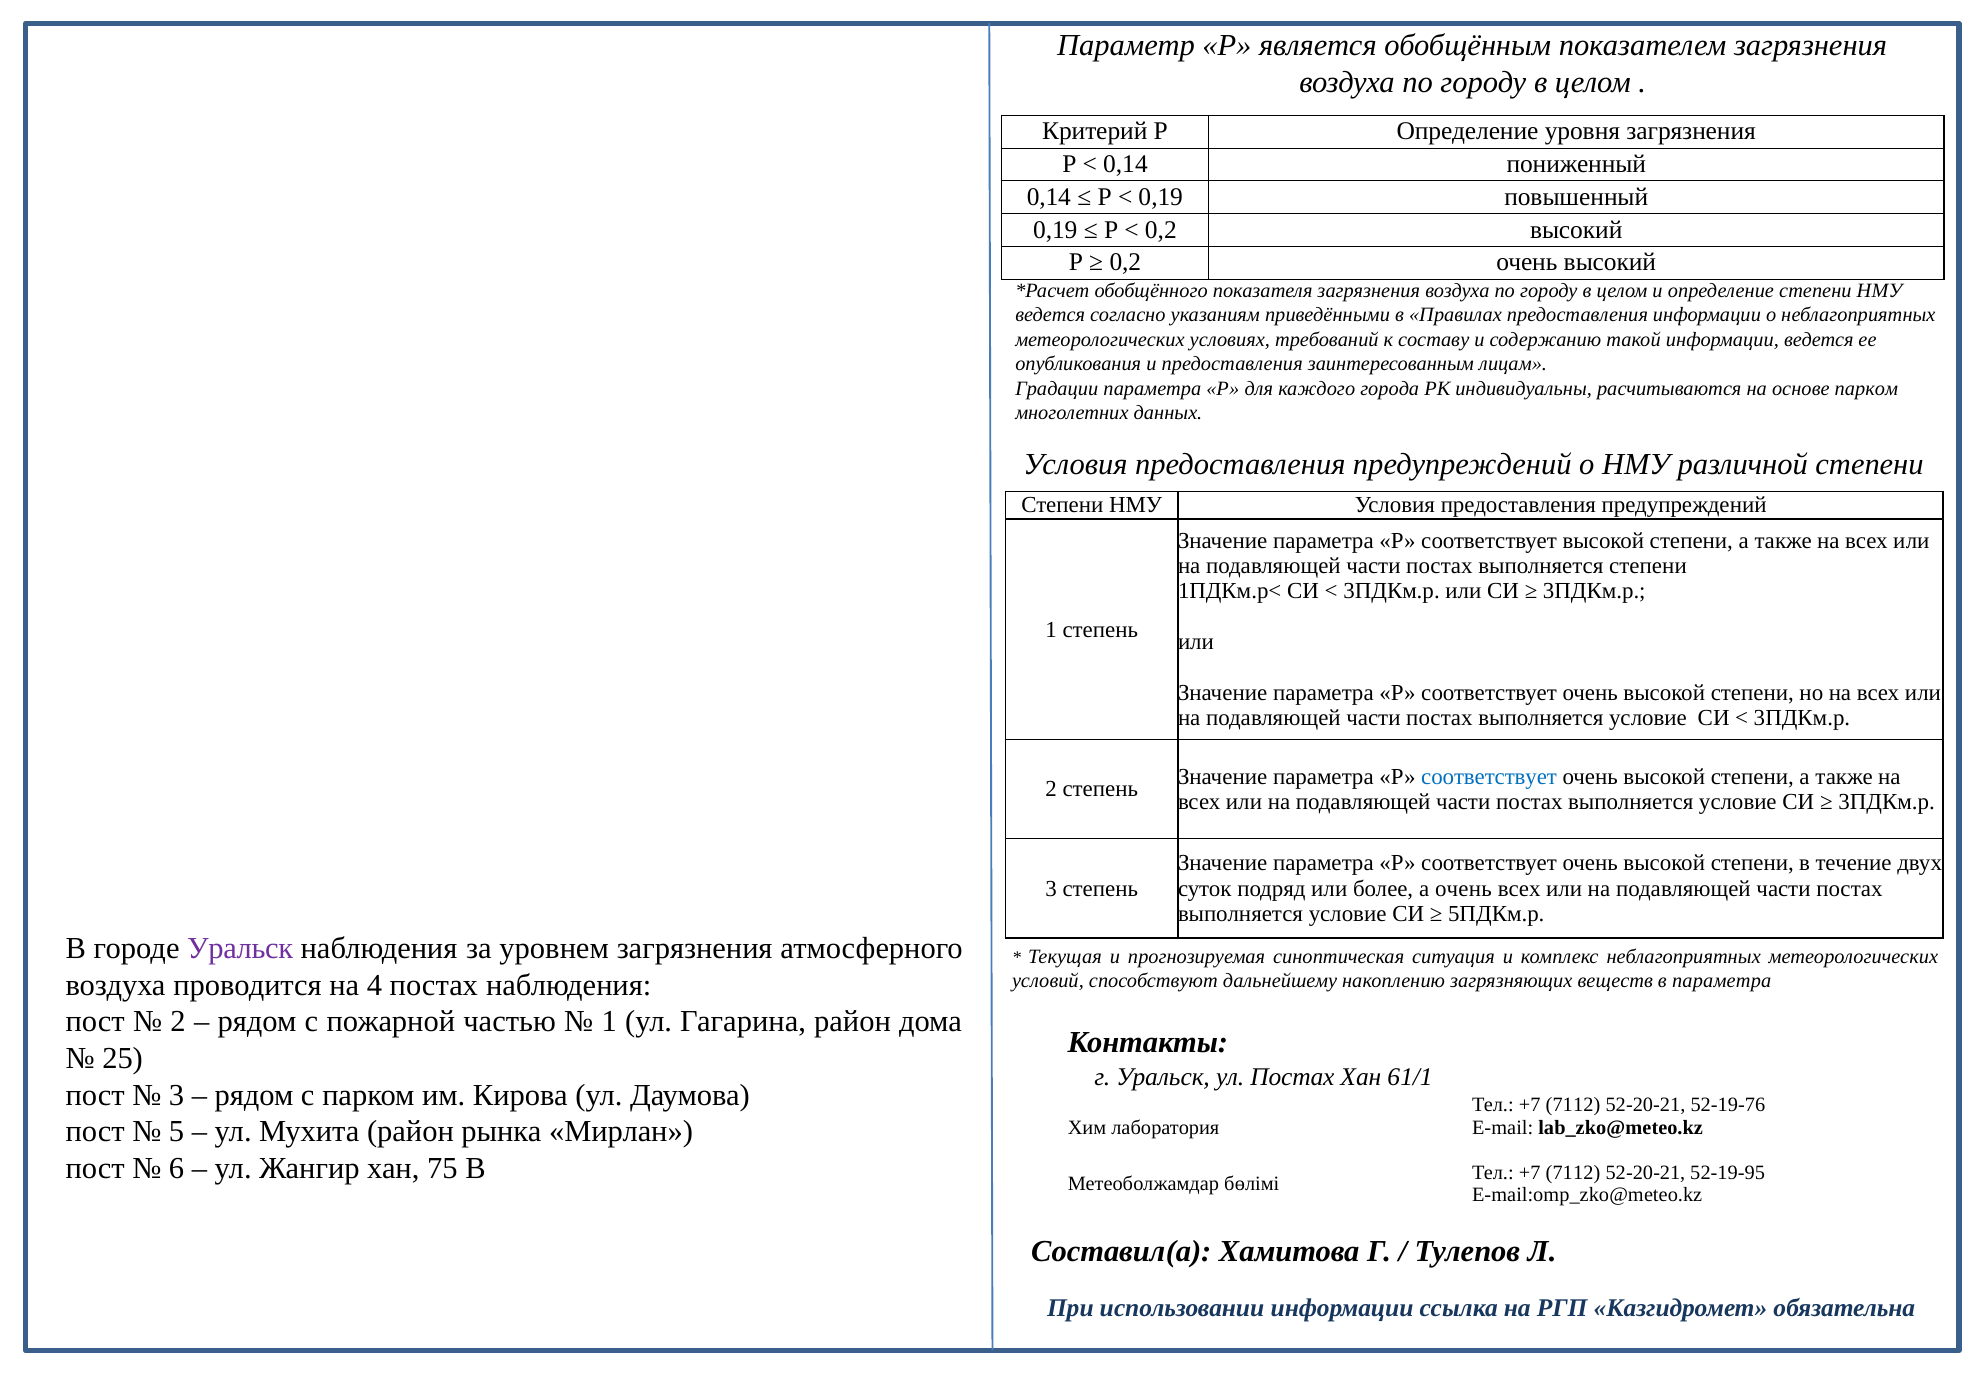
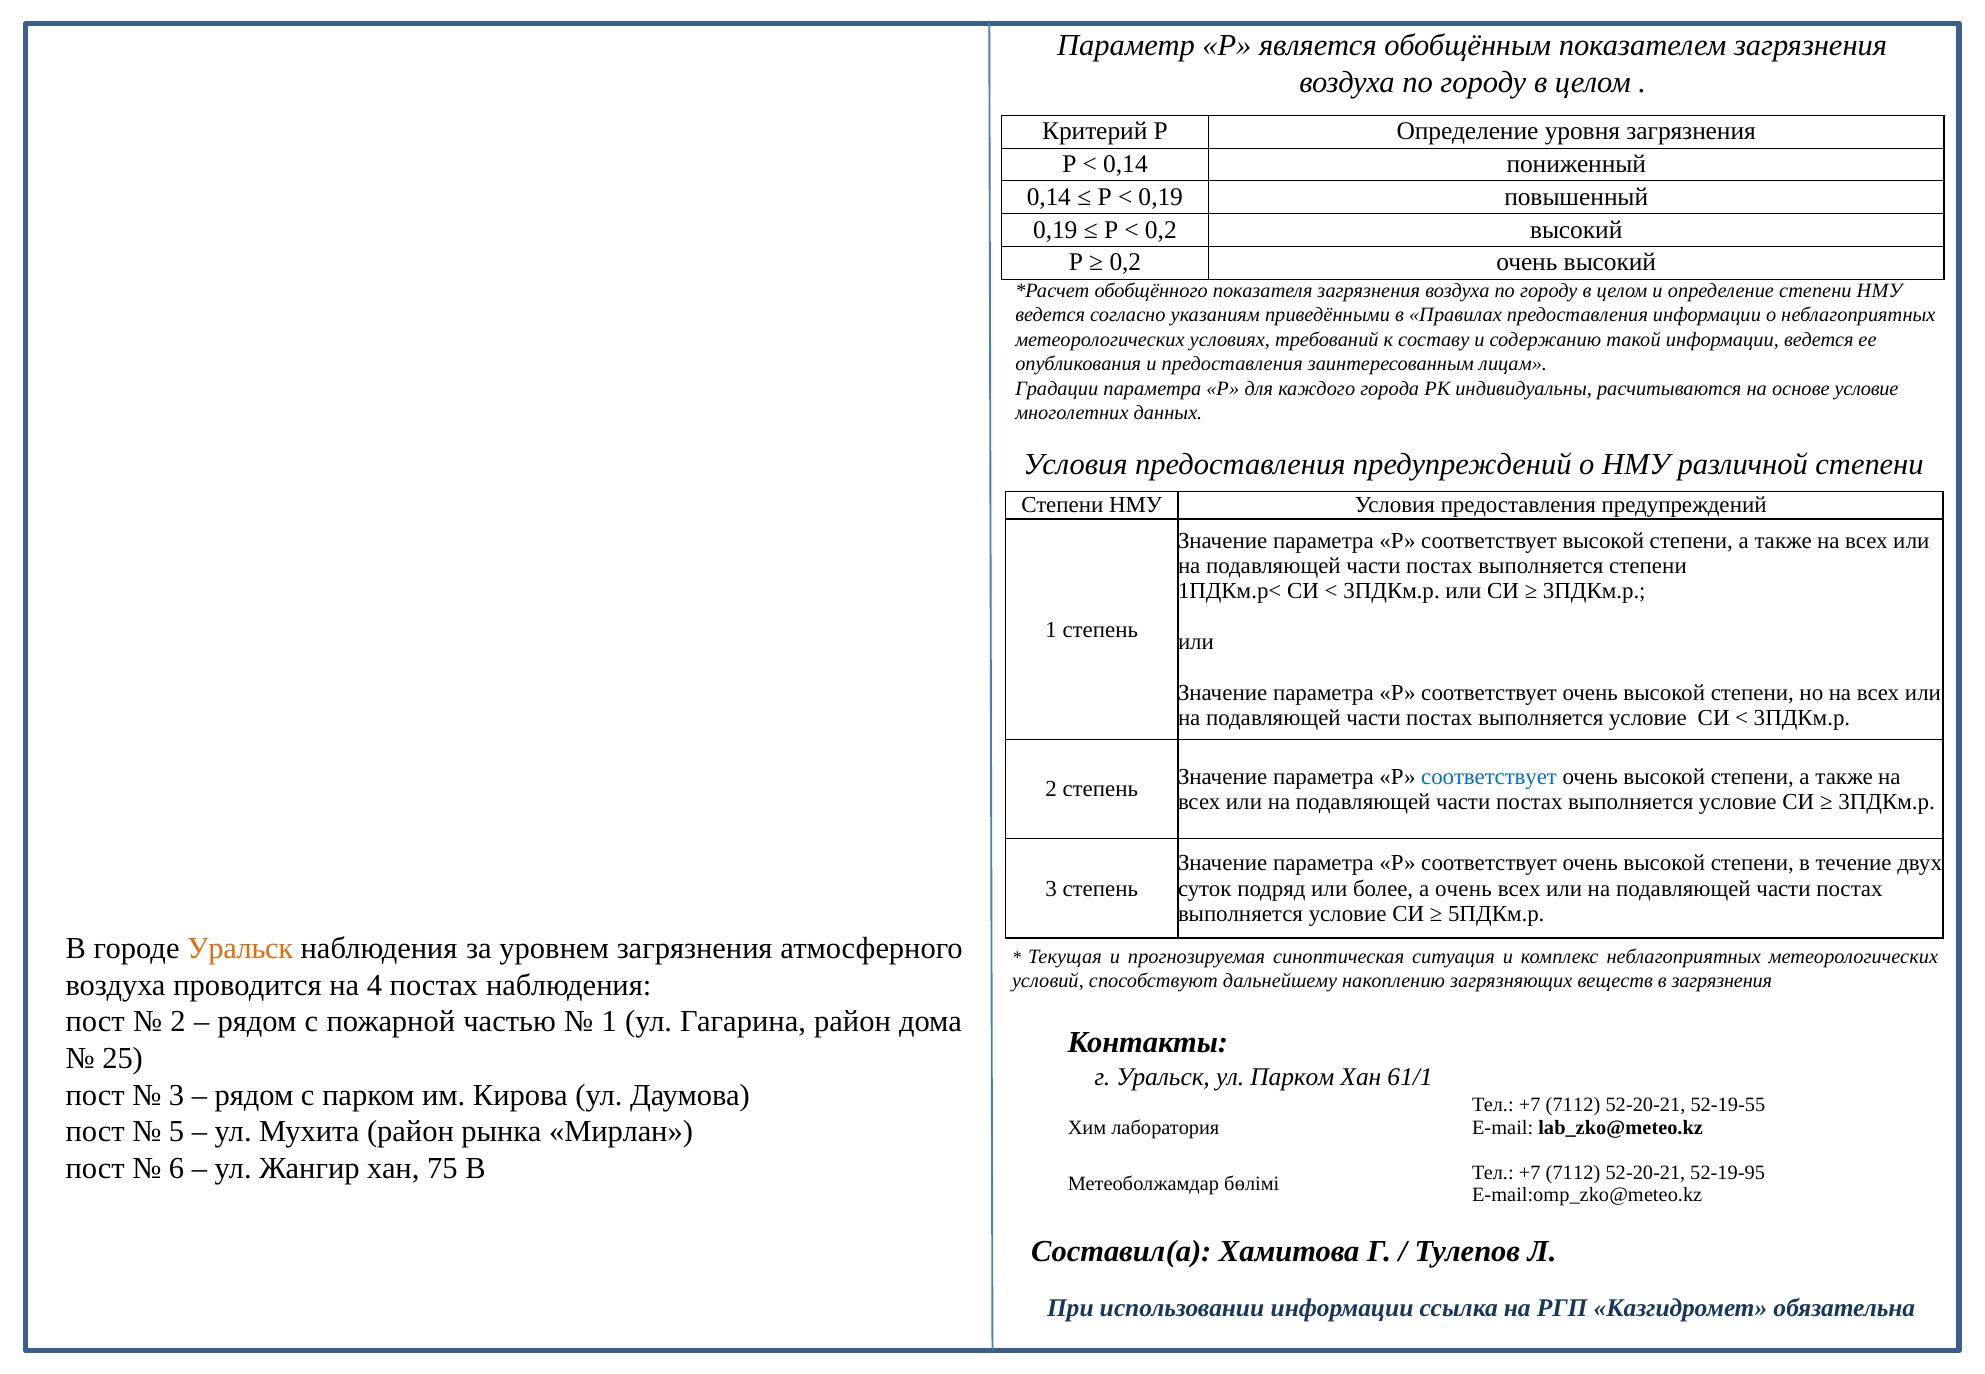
основе парком: парком -> условие
Уральск at (240, 949) colour: purple -> orange
в параметра: параметра -> загрязнения
ул Постах: Постах -> Парком
52-19-76: 52-19-76 -> 52-19-55
